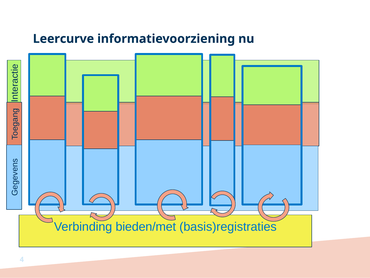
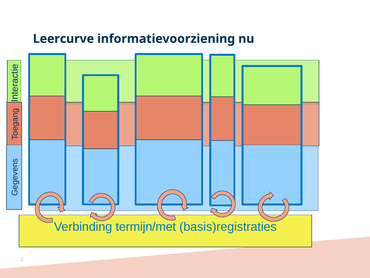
bieden/met: bieden/met -> termijn/met
